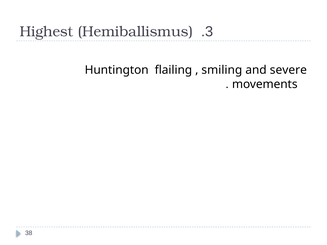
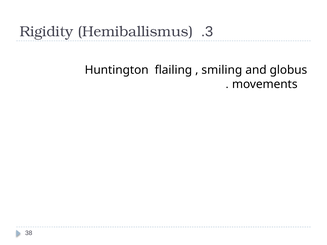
Highest: Highest -> Rigidity
severe: severe -> globus
